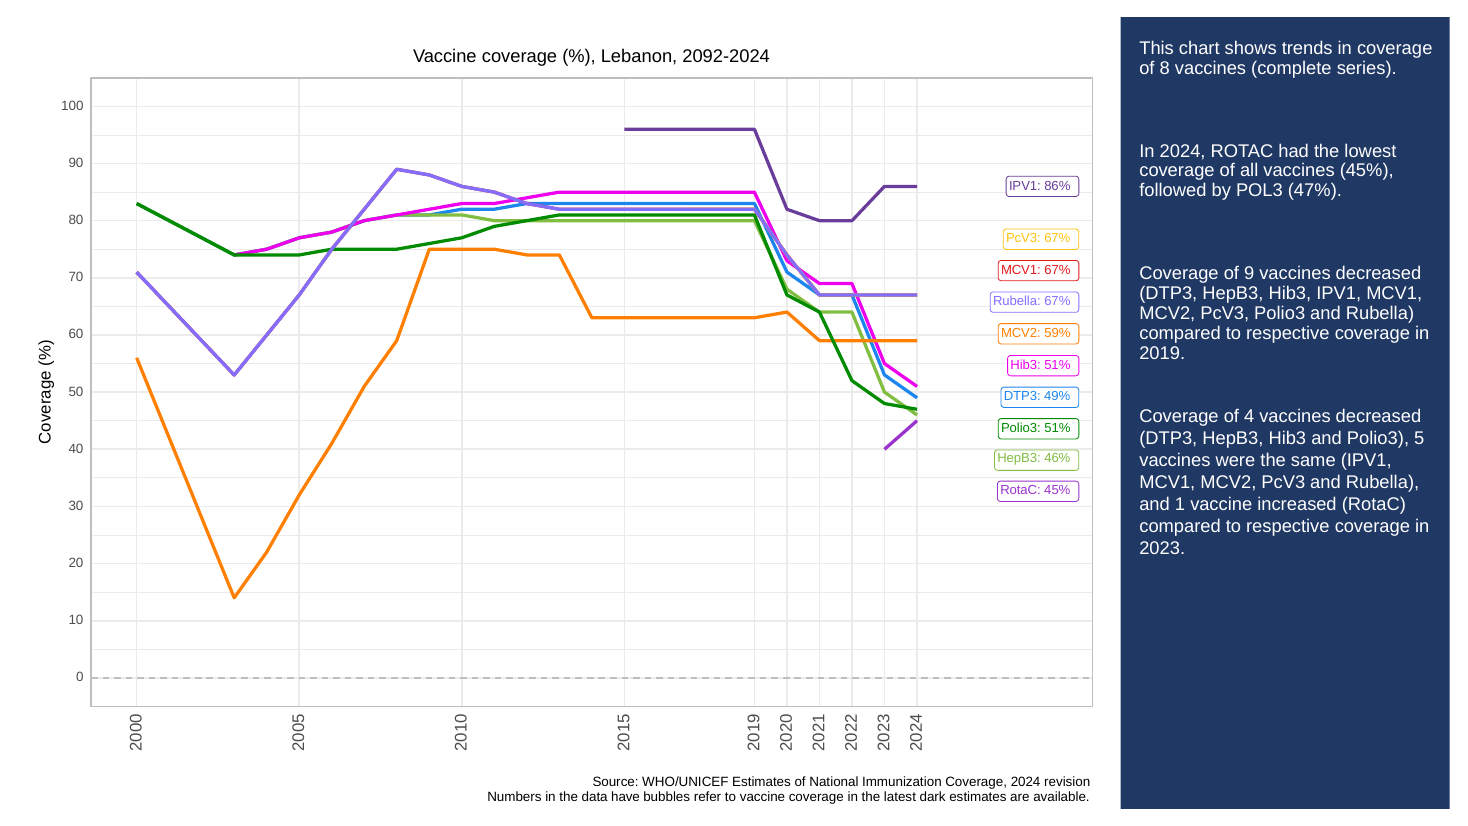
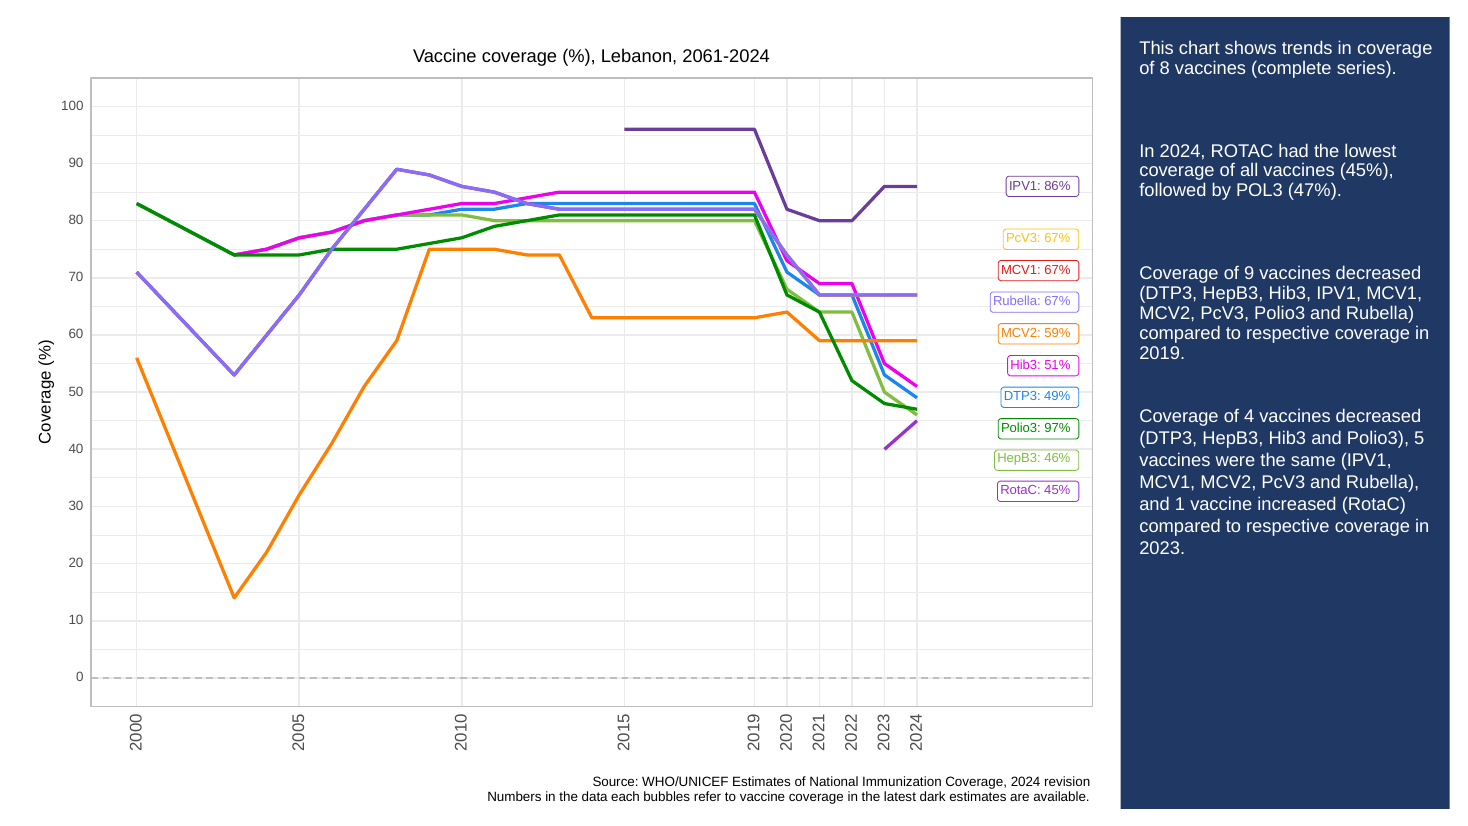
2092-2024: 2092-2024 -> 2061-2024
Polio3 51%: 51% -> 97%
have: have -> each
